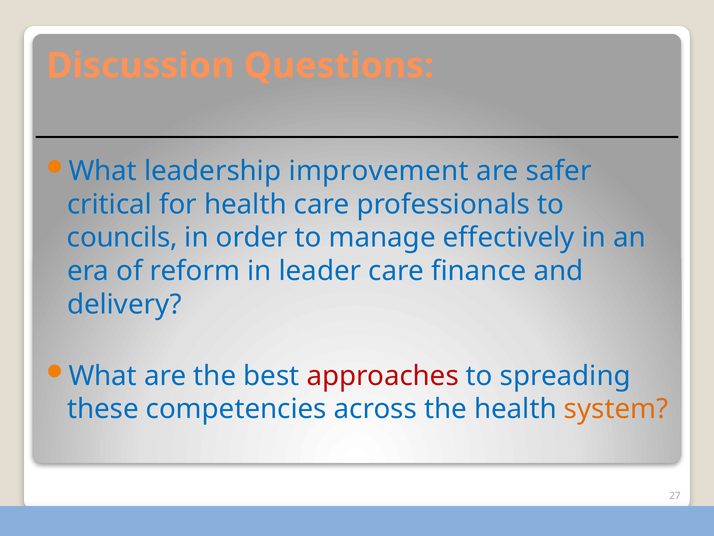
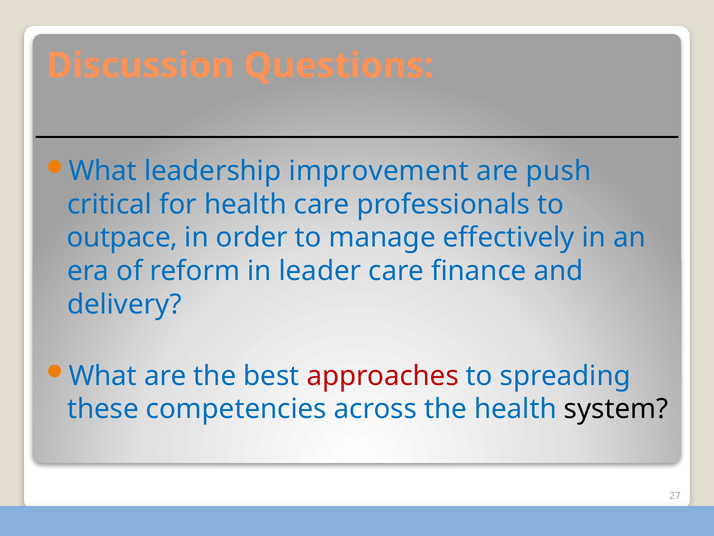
safer: safer -> push
councils: councils -> outpace
system colour: orange -> black
